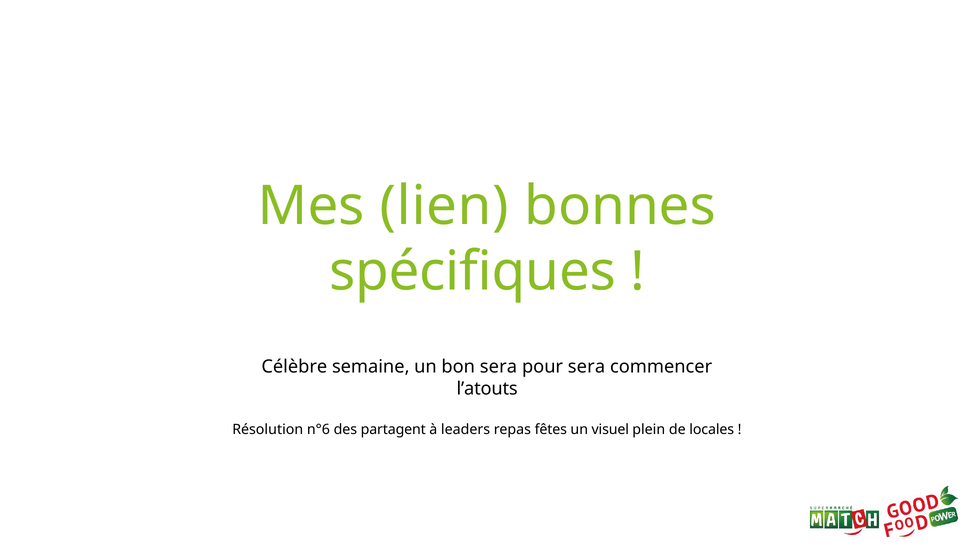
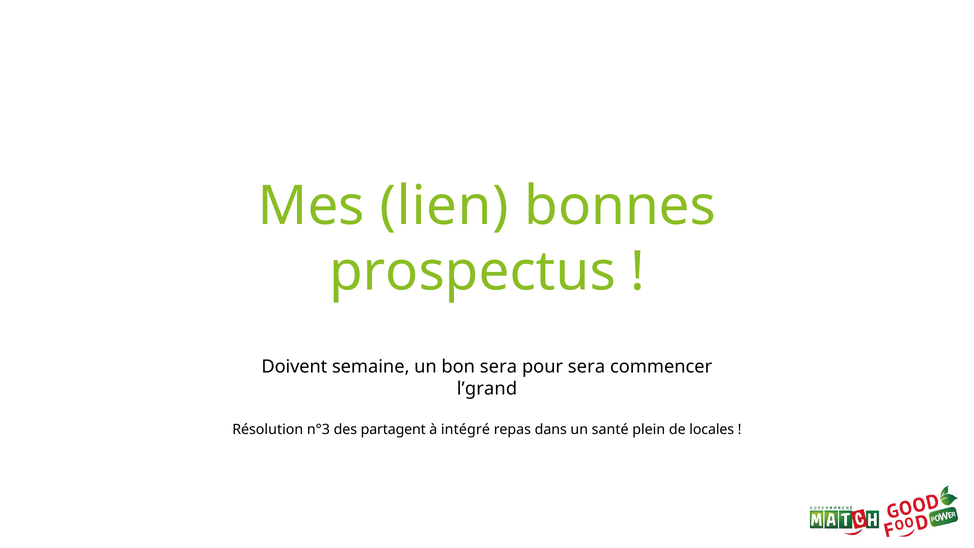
spécifiques: spécifiques -> prospectus
Célèbre: Célèbre -> Doivent
l’atouts: l’atouts -> l’grand
n°6: n°6 -> n°3
leaders: leaders -> intégré
fêtes: fêtes -> dans
visuel: visuel -> santé
